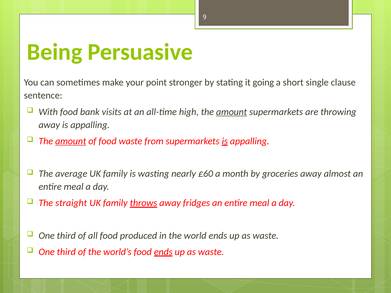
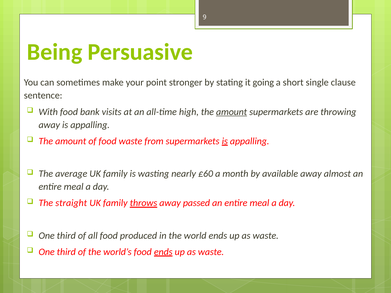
amount at (71, 141) underline: present -> none
groceries: groceries -> available
fridges: fridges -> passed
